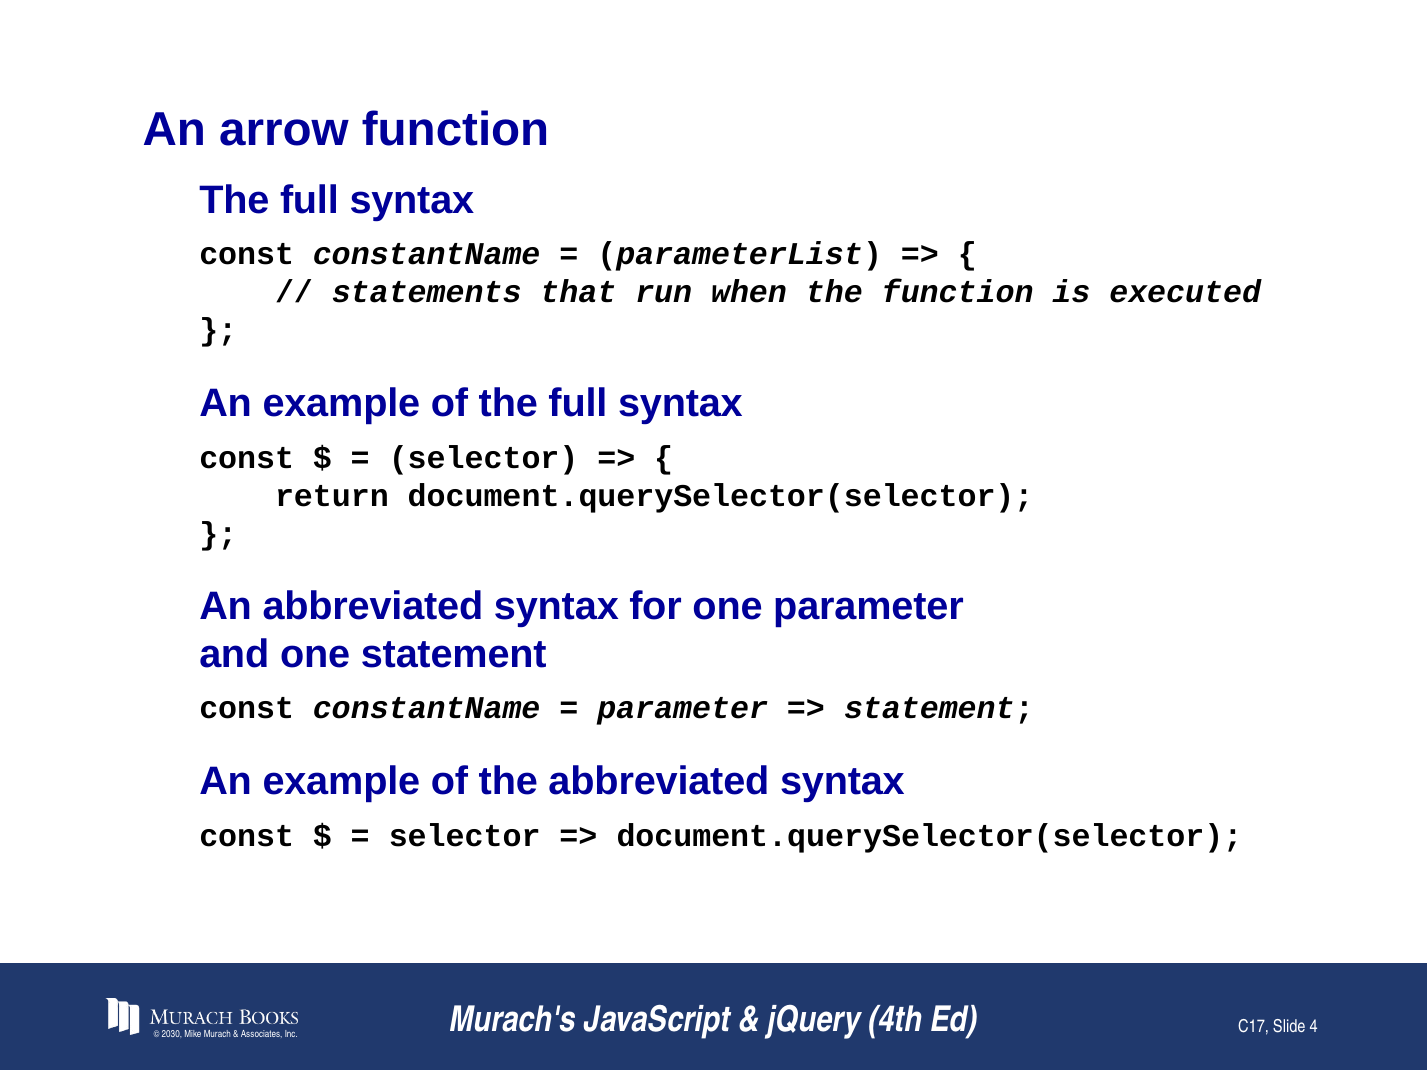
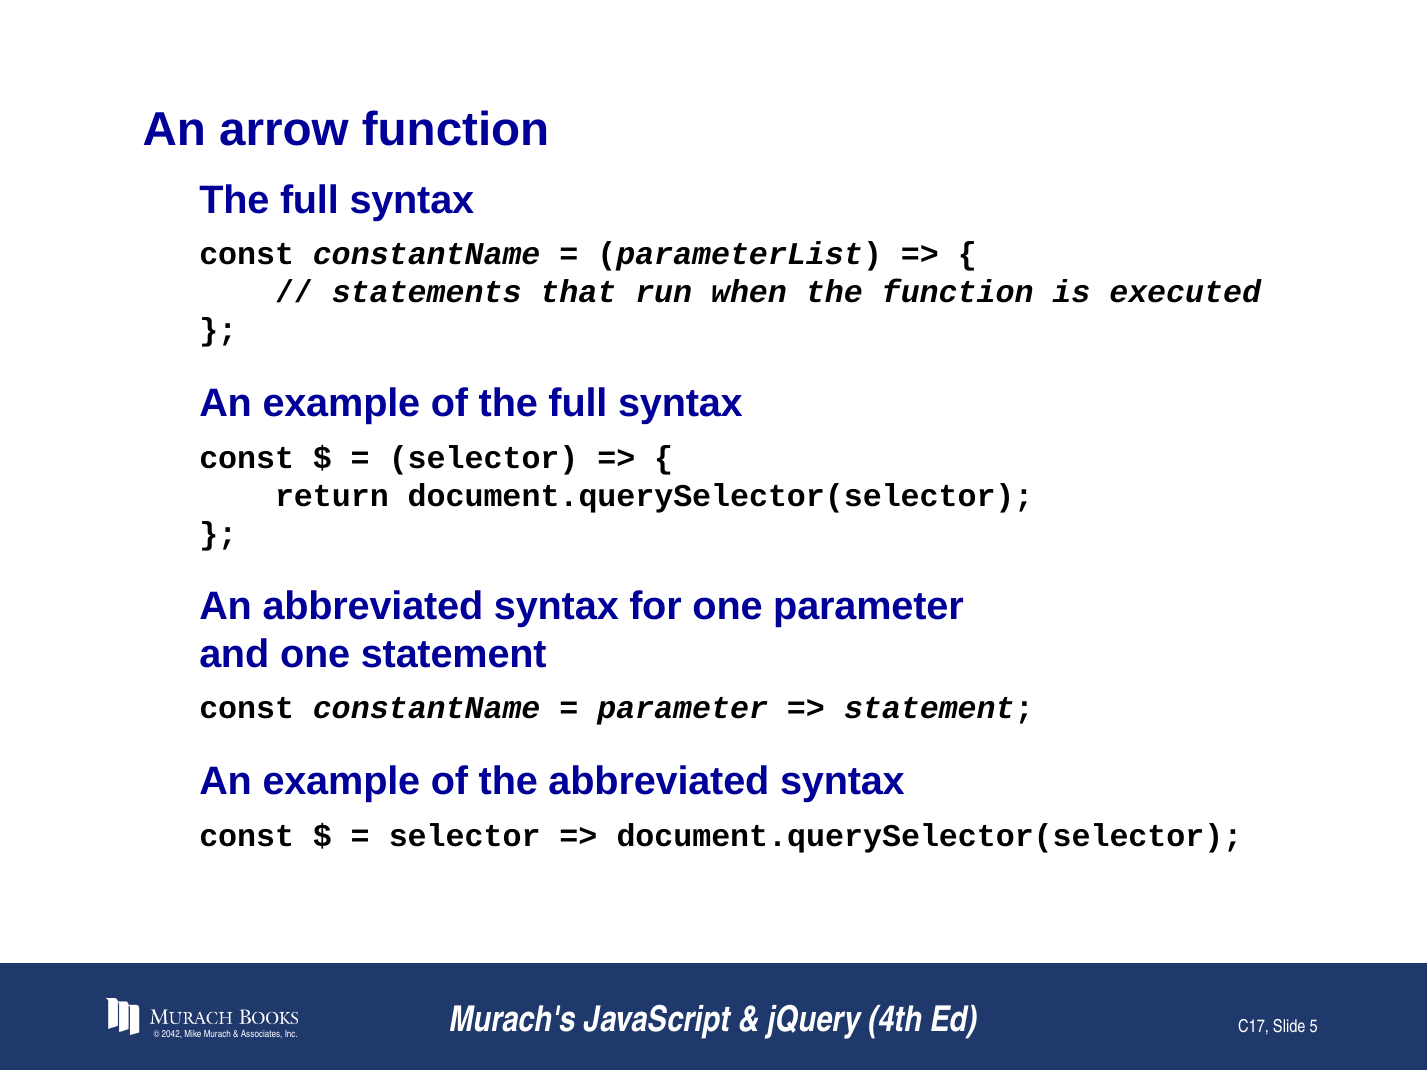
2030: 2030 -> 2042
4: 4 -> 5
